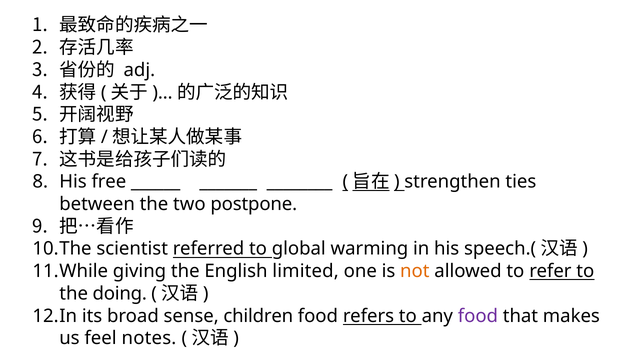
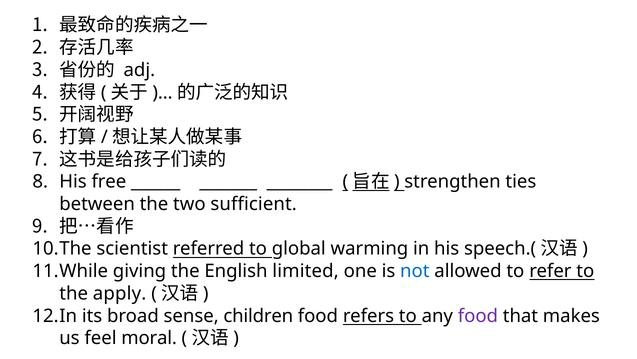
postpone: postpone -> sufficient
not colour: orange -> blue
doing: doing -> apply
notes: notes -> moral
